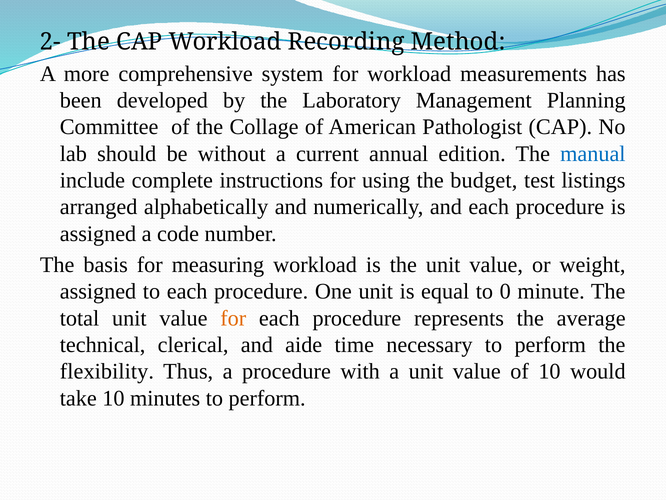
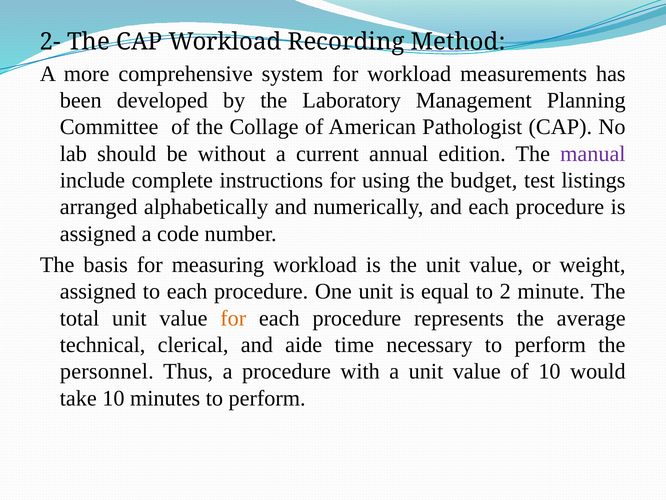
manual colour: blue -> purple
0: 0 -> 2
flexibility: flexibility -> personnel
